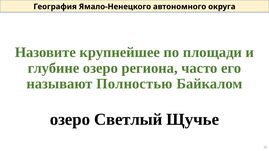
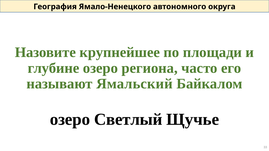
Полностью: Полностью -> Ямальский
